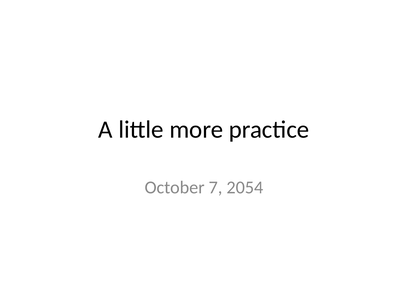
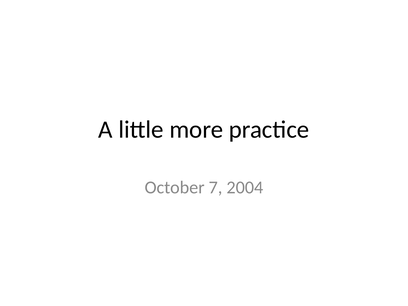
2054: 2054 -> 2004
